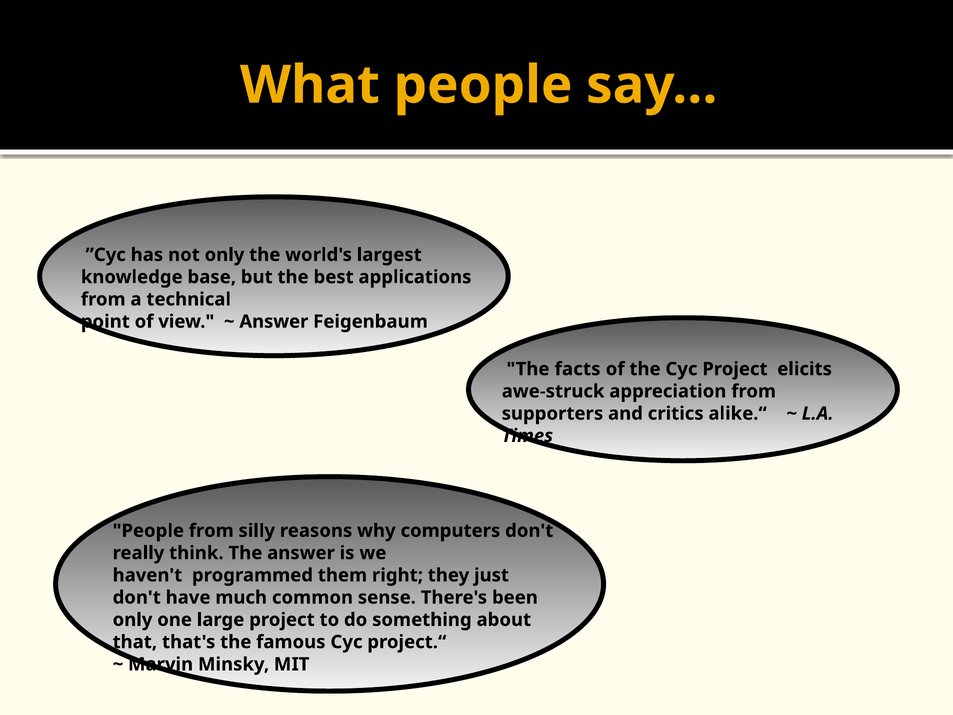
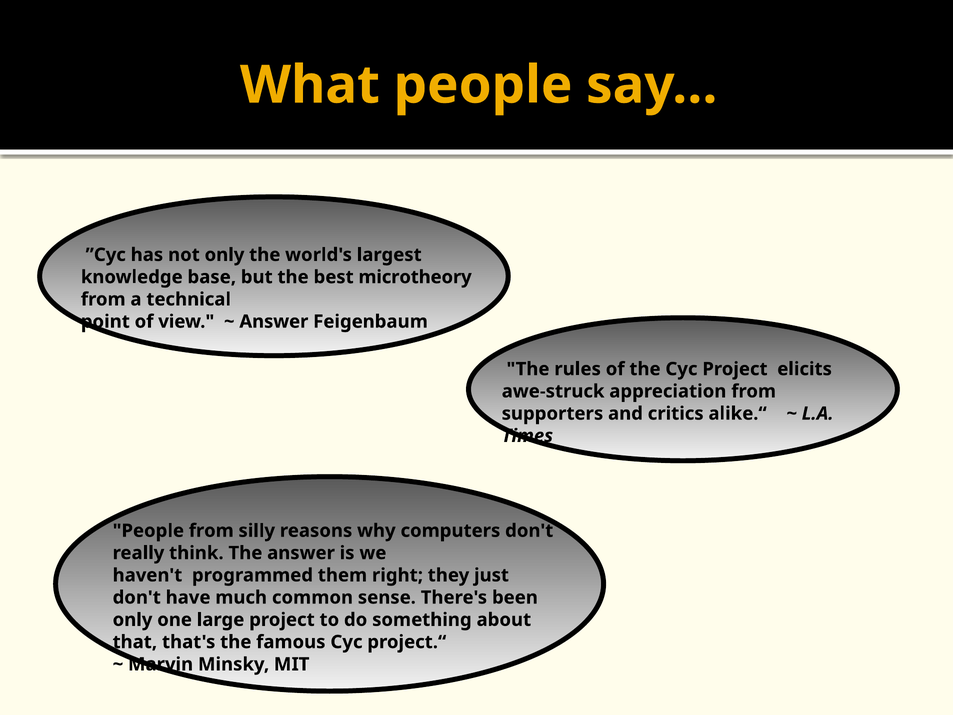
applications: applications -> microtheory
facts: facts -> rules
